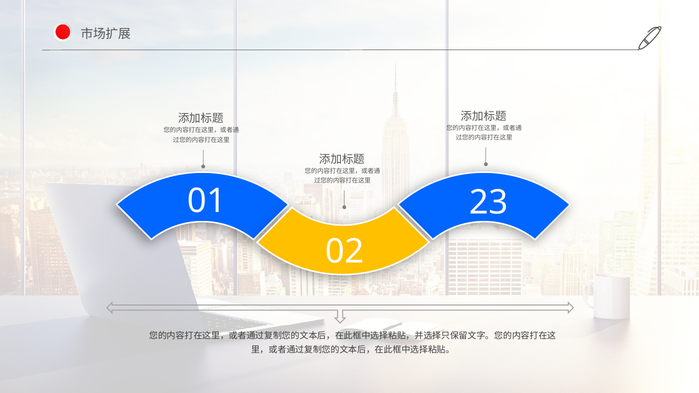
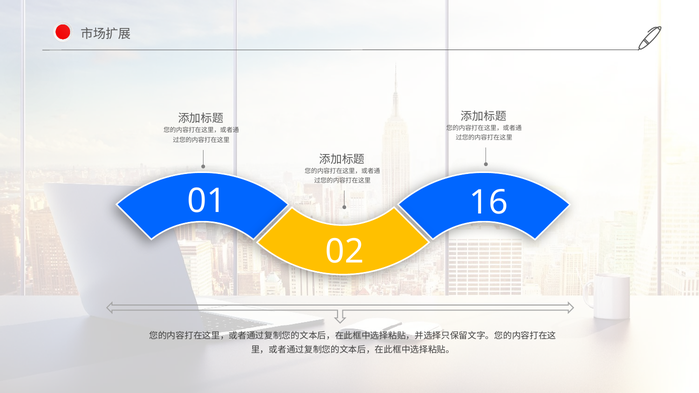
23: 23 -> 16
